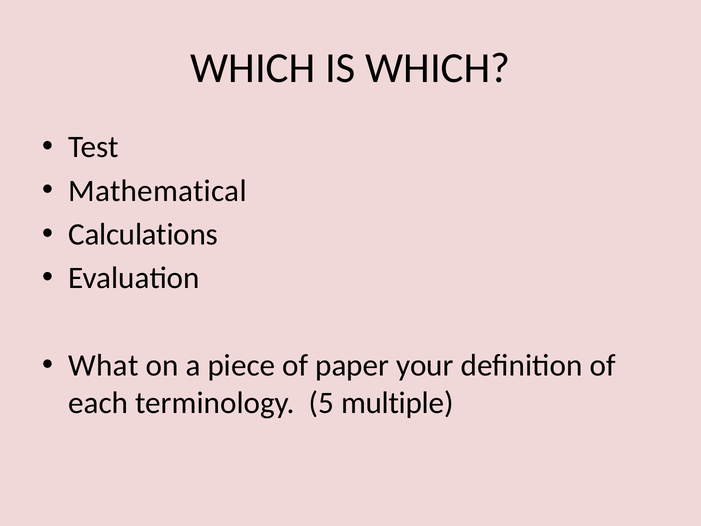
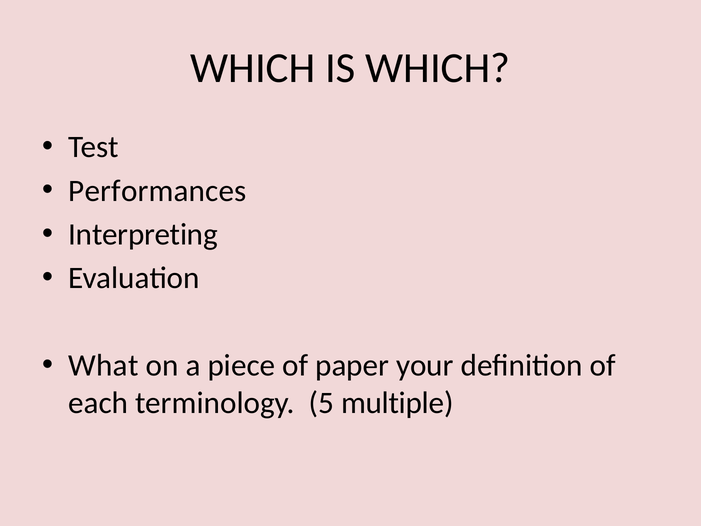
Mathematical: Mathematical -> Performances
Calculations: Calculations -> Interpreting
